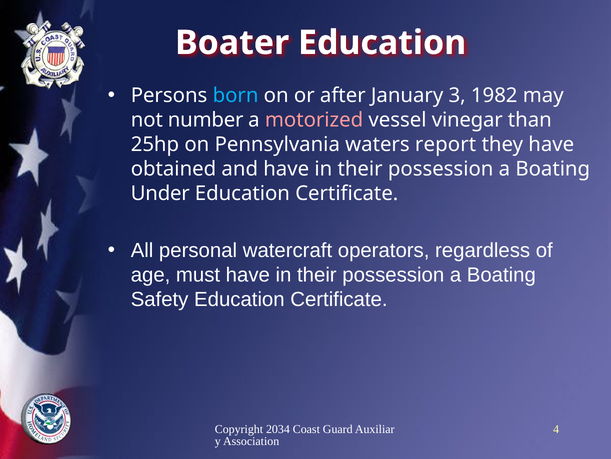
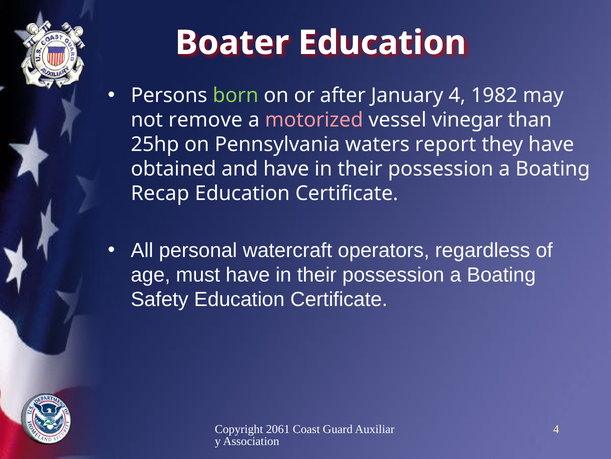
born colour: light blue -> light green
January 3: 3 -> 4
number: number -> remove
Under: Under -> Recap
2034: 2034 -> 2061
